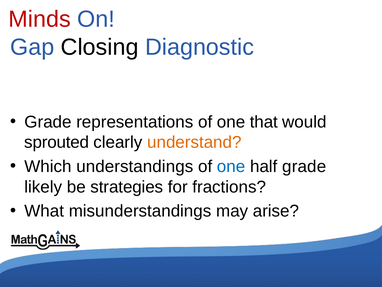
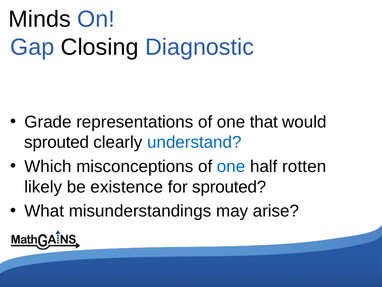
Minds colour: red -> black
understand colour: orange -> blue
understandings: understandings -> misconceptions
half grade: grade -> rotten
strategies: strategies -> existence
for fractions: fractions -> sprouted
